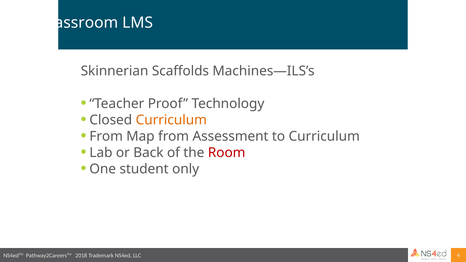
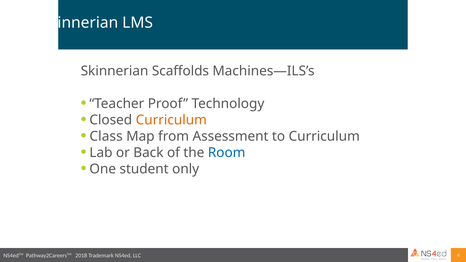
Classroom at (79, 23): Classroom -> Skinnerian
From at (106, 136): From -> Class
Room colour: red -> blue
